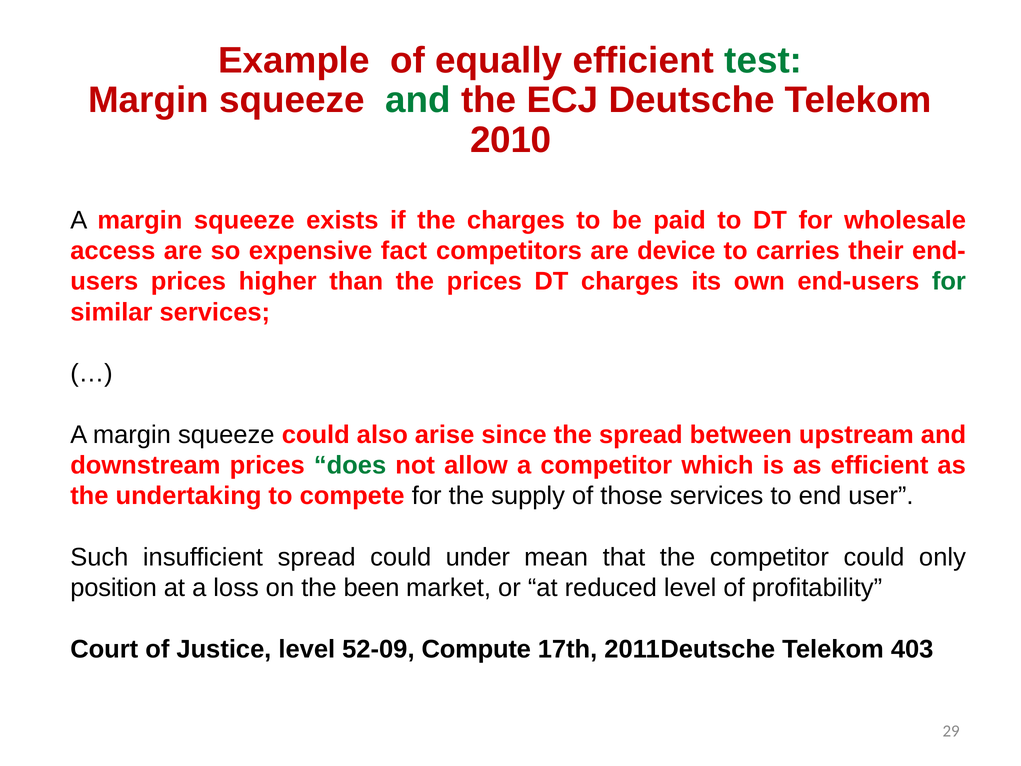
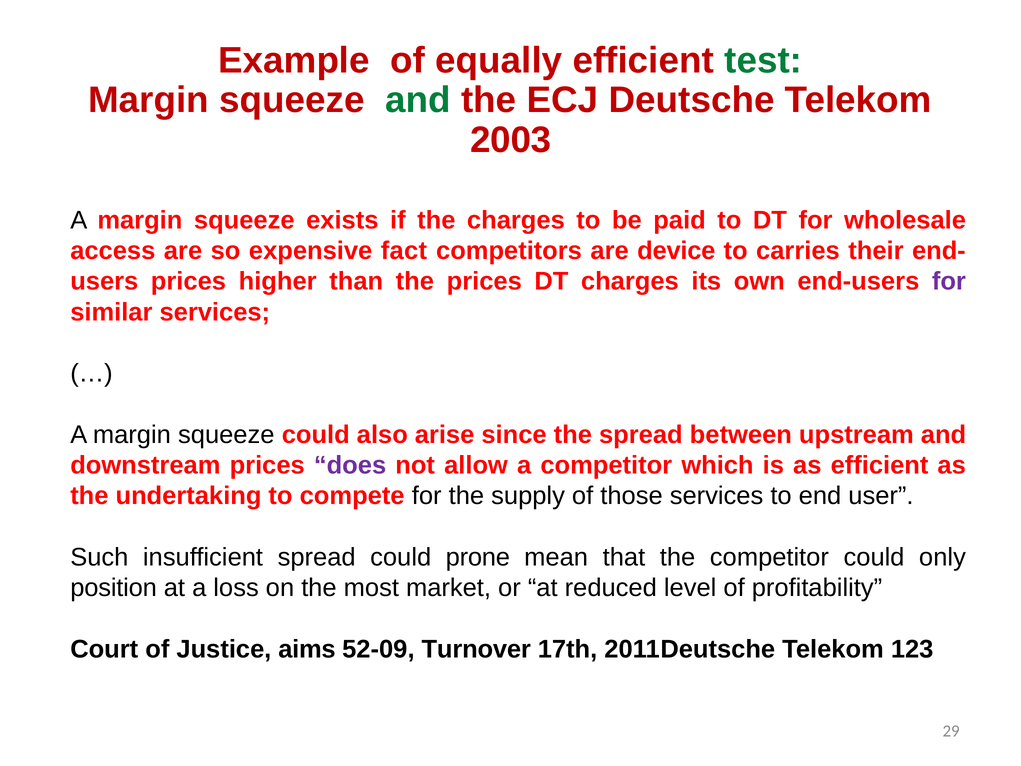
2010: 2010 -> 2003
for at (949, 281) colour: green -> purple
does colour: green -> purple
under: under -> prone
been: been -> most
Justice level: level -> aims
Compute: Compute -> Turnover
403: 403 -> 123
